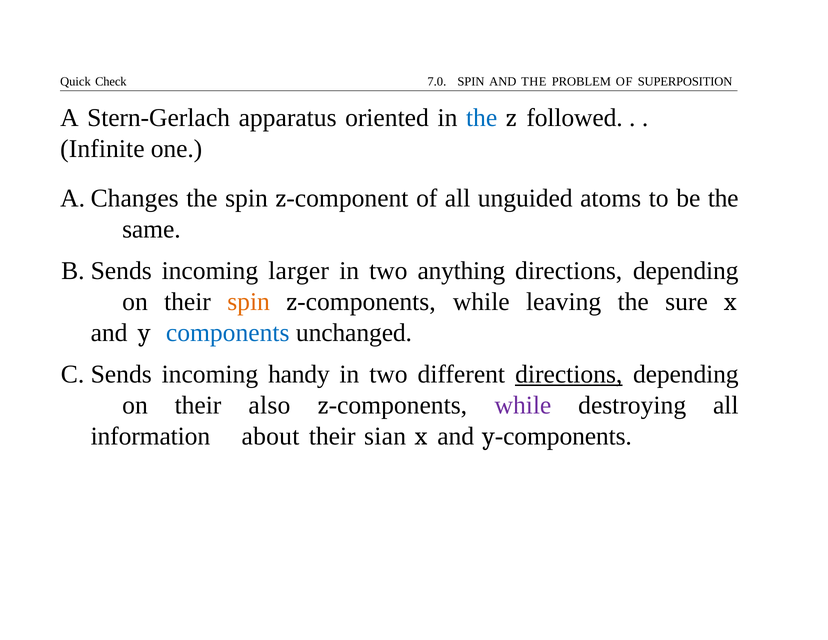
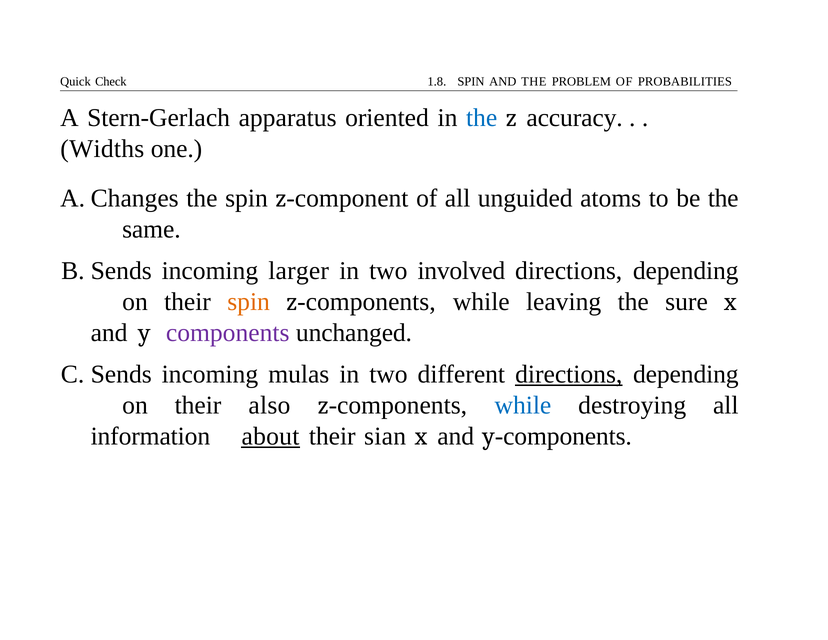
7.0: 7.0 -> 1.8
SUPERPOSITION: SUPERPOSITION -> PROBABILITIES
followed: followed -> accuracy
Infinite: Infinite -> Widths
anything: anything -> involved
components colour: blue -> purple
handy: handy -> mulas
while at (523, 405) colour: purple -> blue
about underline: none -> present
